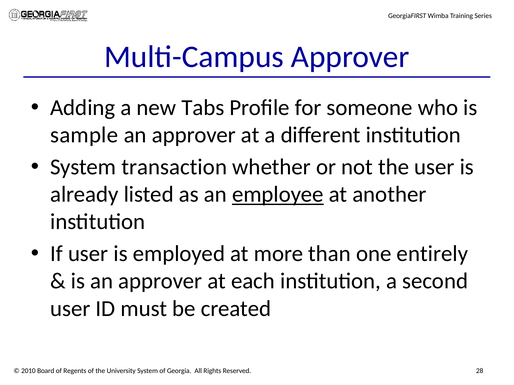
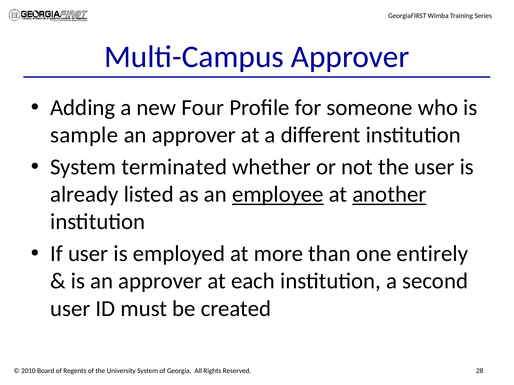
Tabs: Tabs -> Four
transaction: transaction -> terminated
another underline: none -> present
